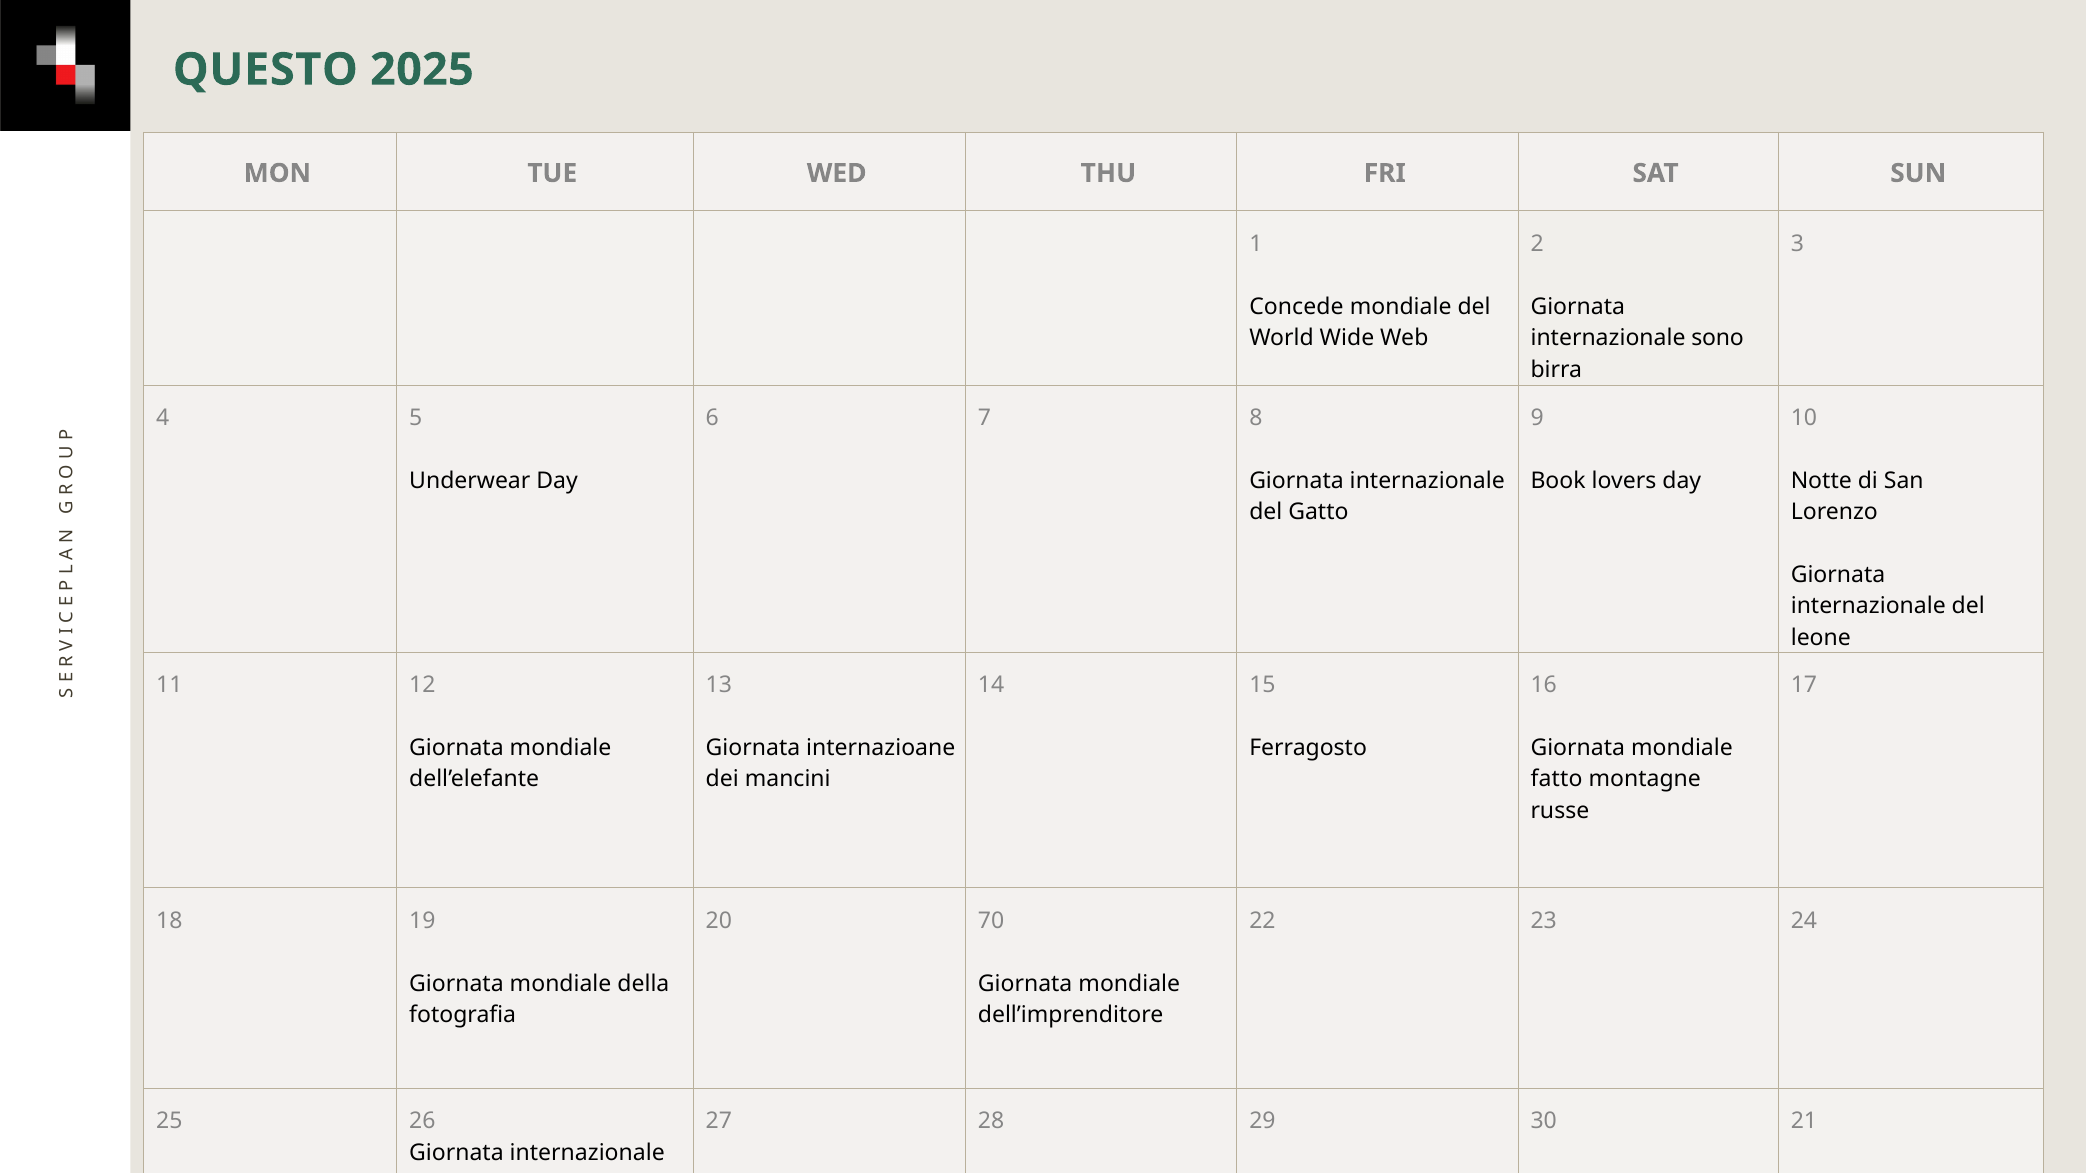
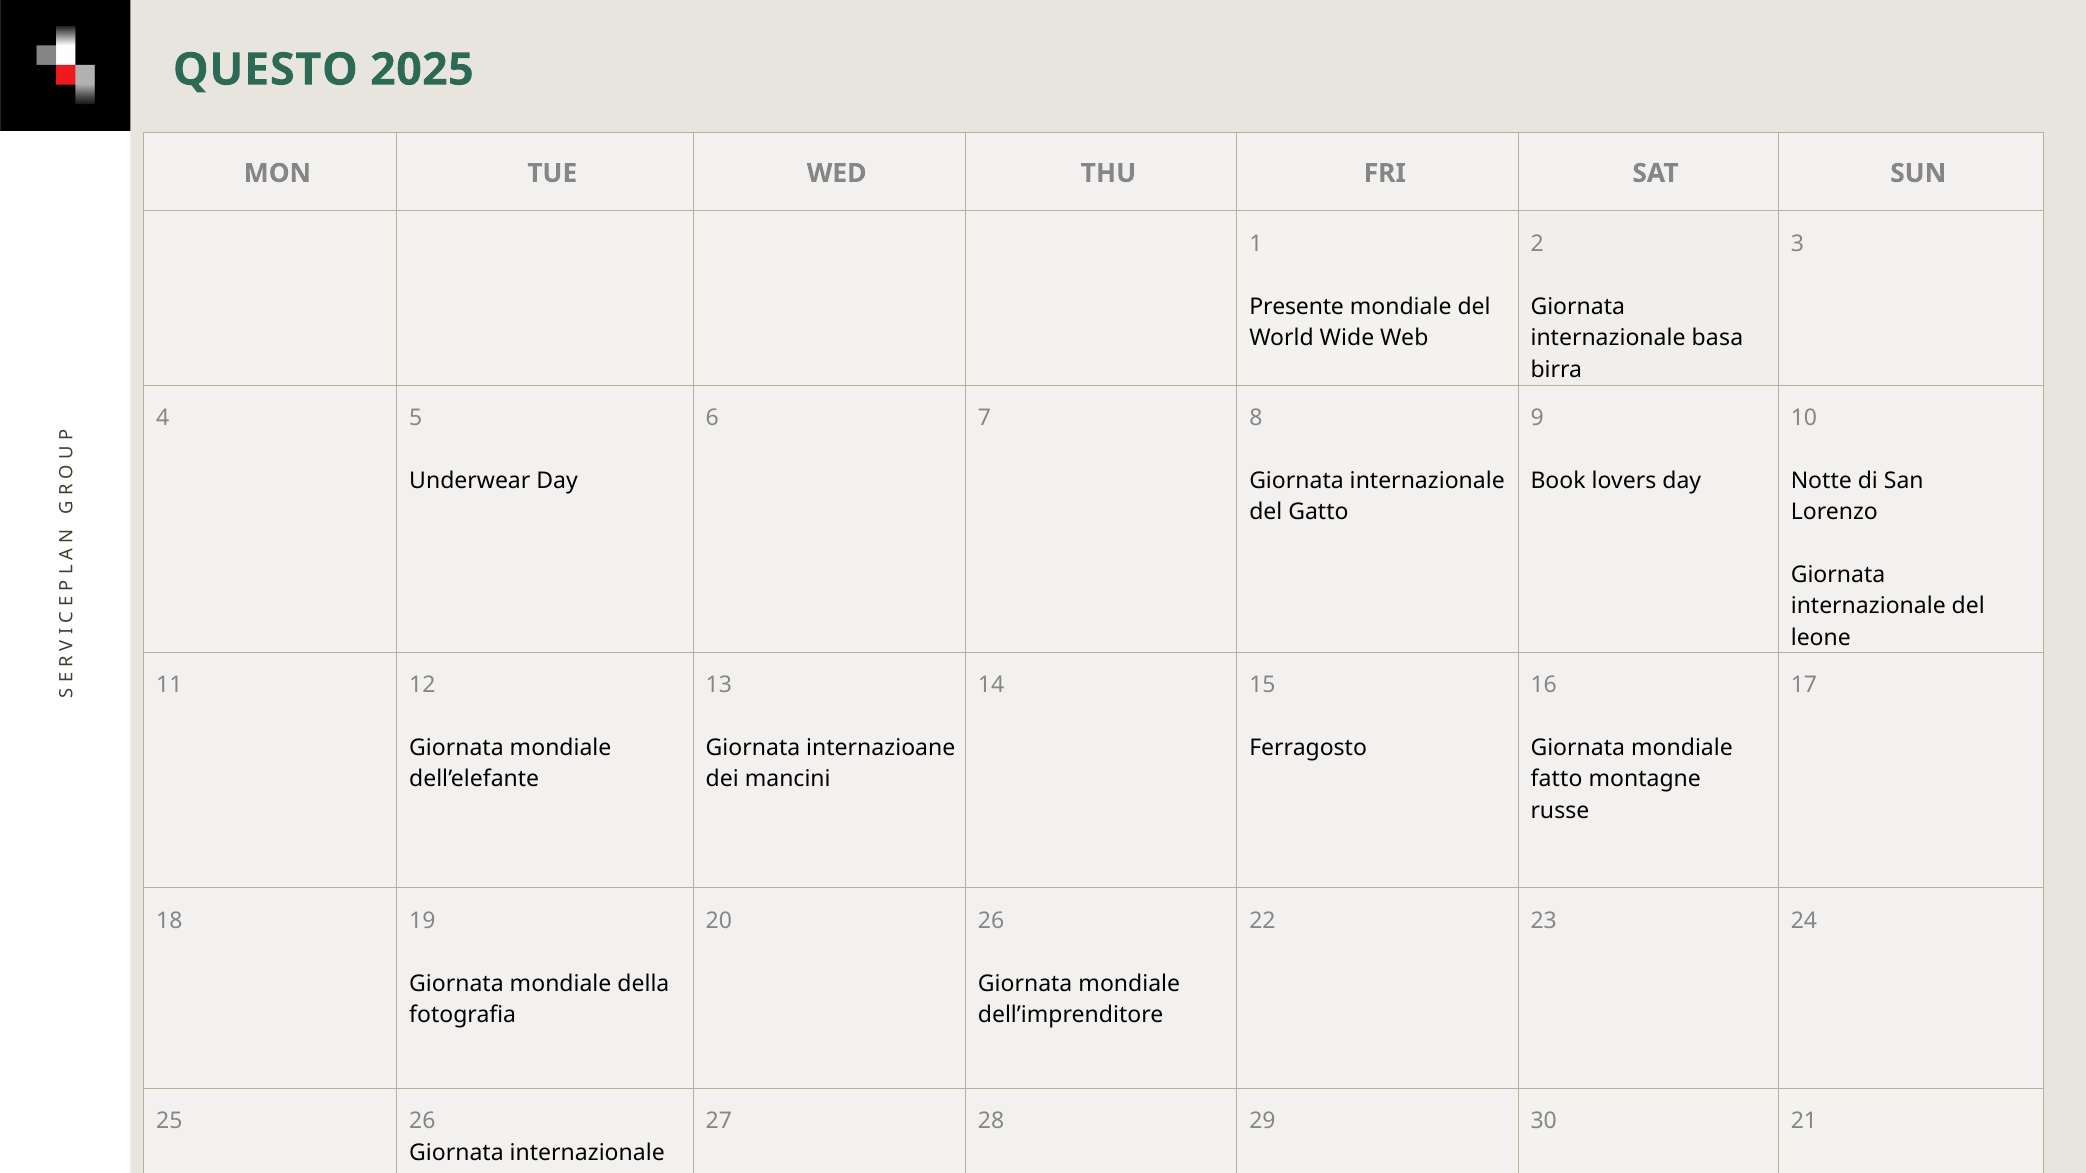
Concede: Concede -> Presente
sono: sono -> basa
20 70: 70 -> 26
